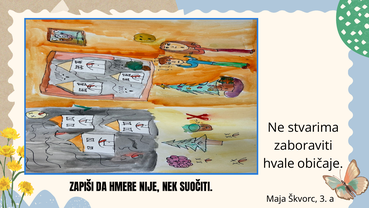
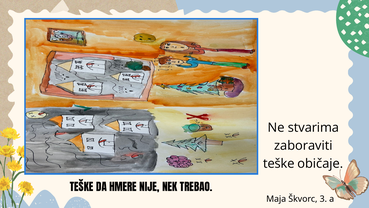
hvale at (279, 163): hvale -> teške
ZAPIŠI at (82, 187): ZAPIŠI -> TEŠKE
SUOČITI: SUOČITI -> TREBAO
